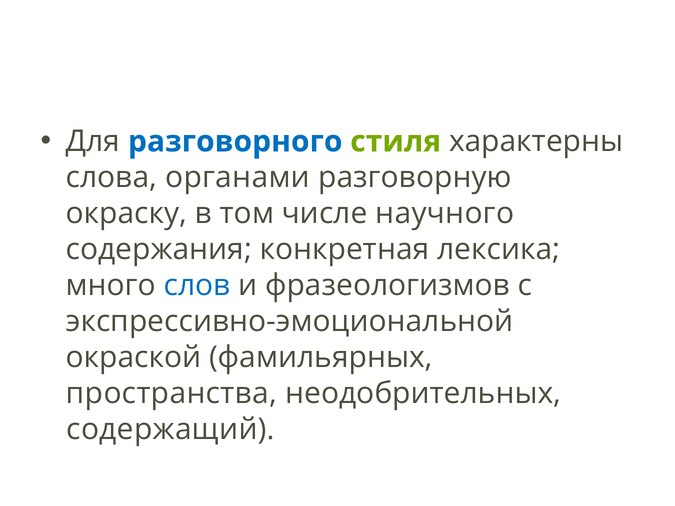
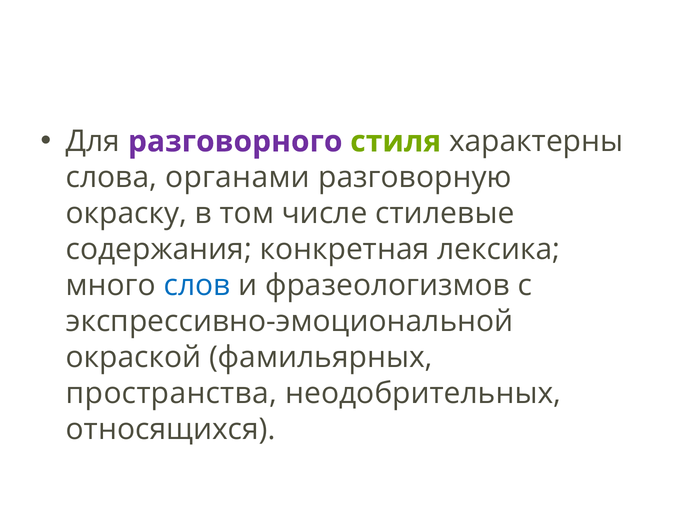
разговорного colour: blue -> purple
научного: научного -> стилевые
содержащий: содержащий -> относящихся
